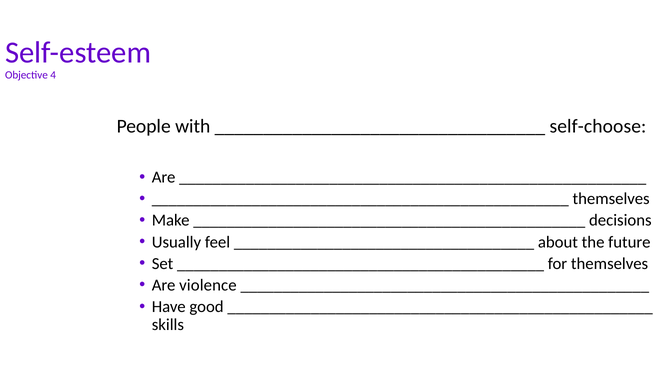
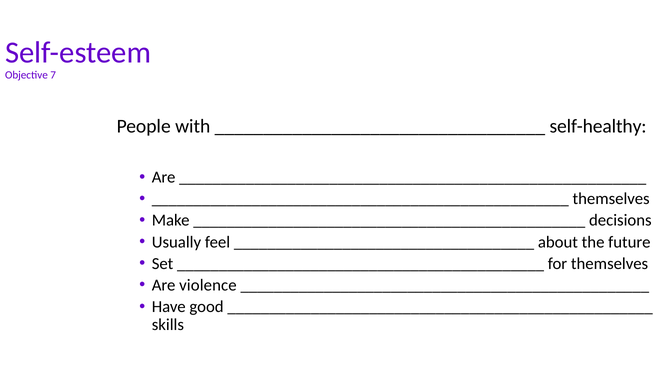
4: 4 -> 7
self-choose: self-choose -> self-healthy
